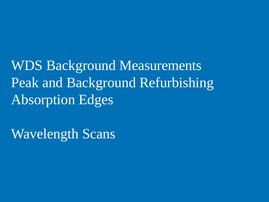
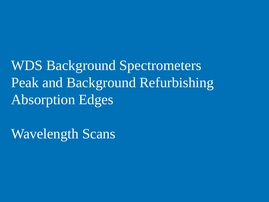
Measurements: Measurements -> Spectrometers
